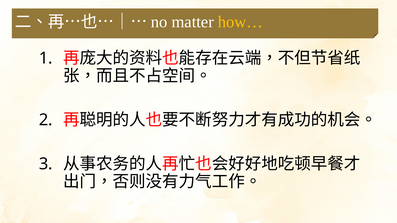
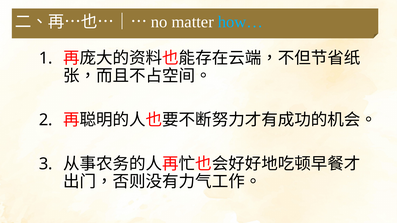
how… colour: yellow -> light blue
